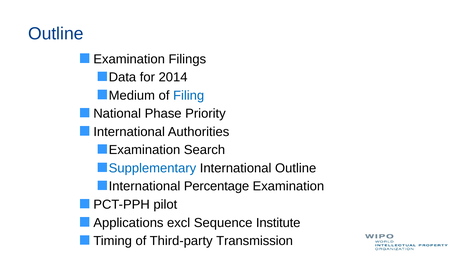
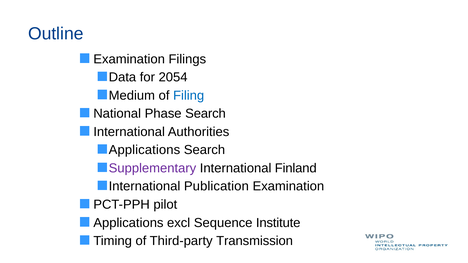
2014: 2014 -> 2054
Phase Priority: Priority -> Search
Examination at (145, 150): Examination -> Applications
Supplementary colour: blue -> purple
International Outline: Outline -> Finland
Percentage: Percentage -> Publication
